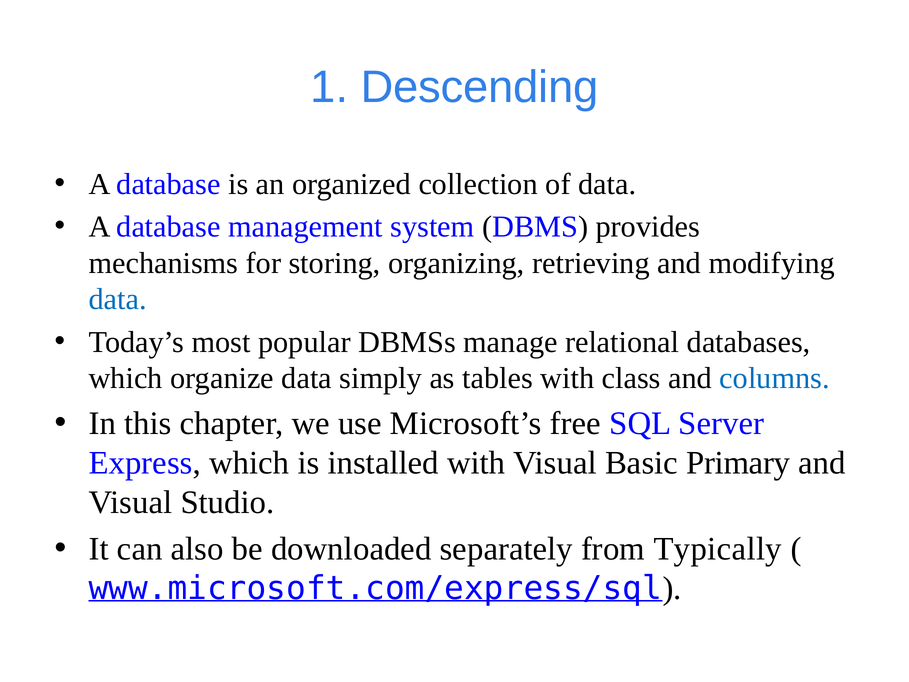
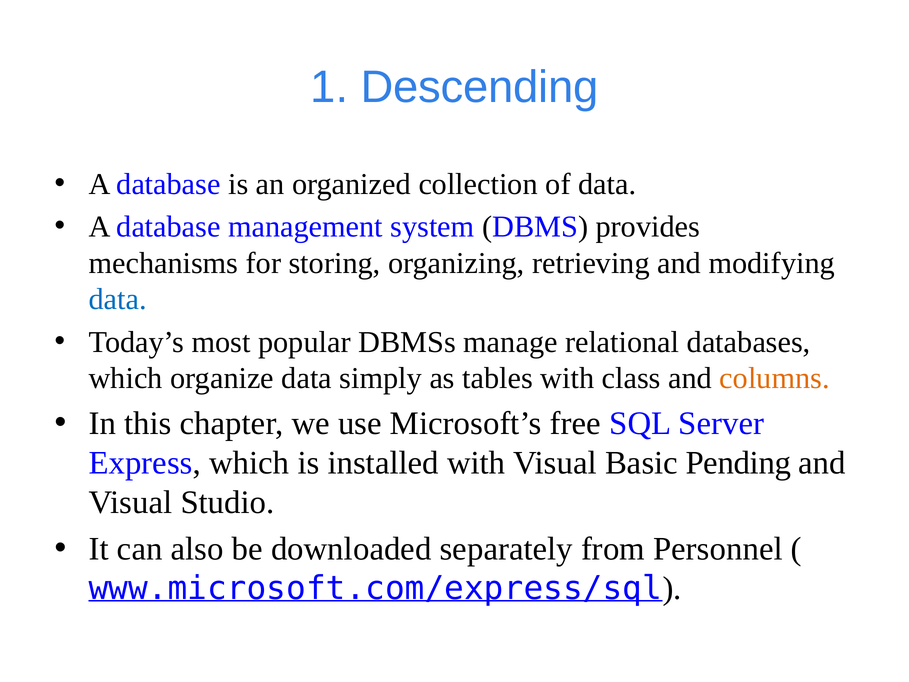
columns colour: blue -> orange
Primary: Primary -> Pending
Typically: Typically -> Personnel
